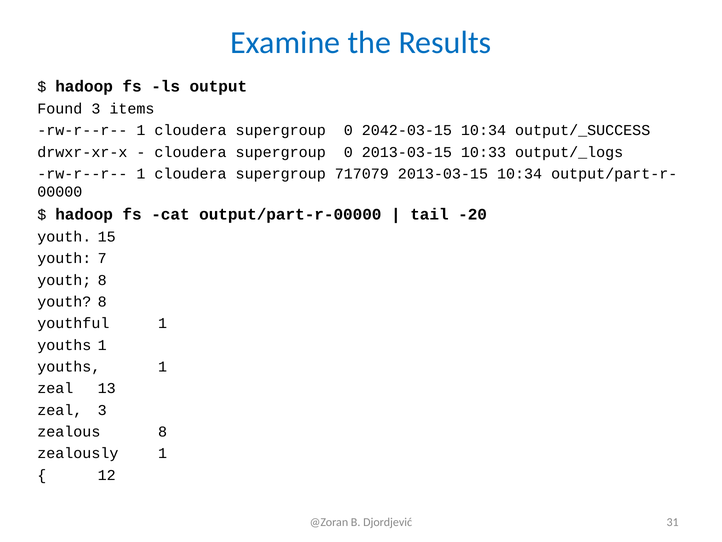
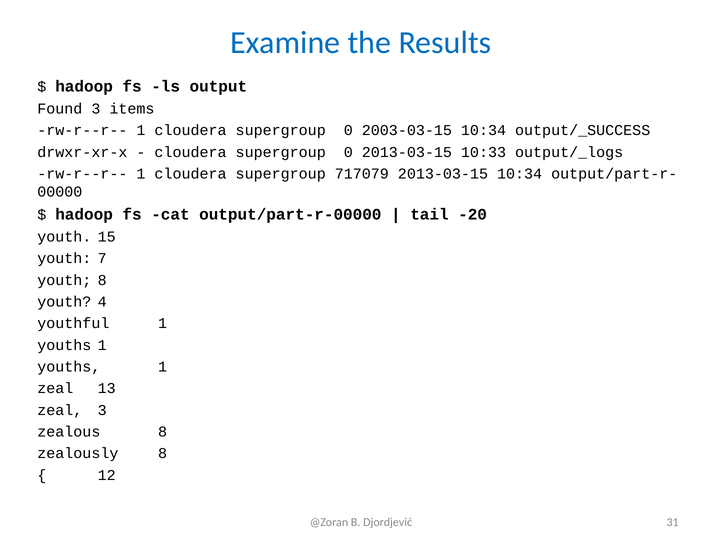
2042-03-15: 2042-03-15 -> 2003-03-15
8 at (102, 301): 8 -> 4
zealously 1: 1 -> 8
